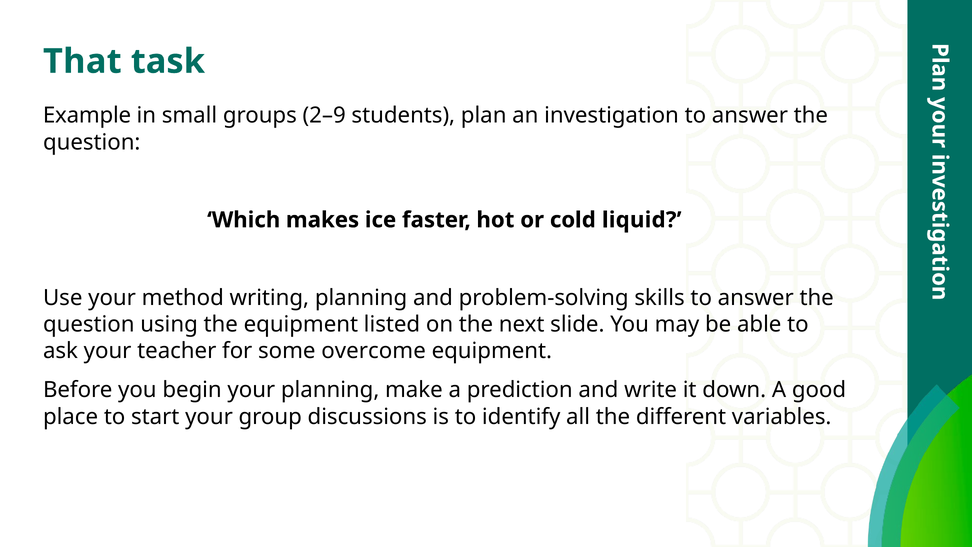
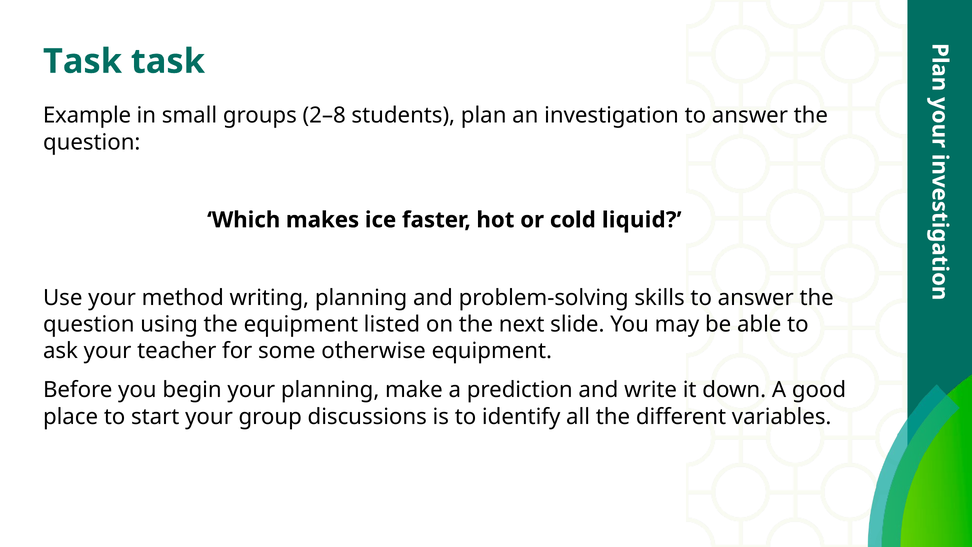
That at (82, 61): That -> Task
2–9: 2–9 -> 2–8
overcome: overcome -> otherwise
